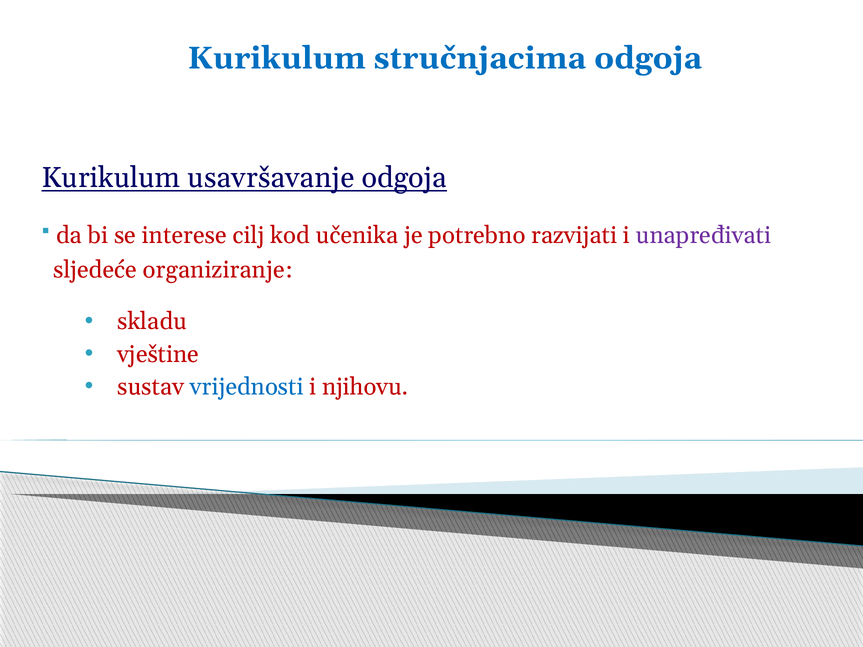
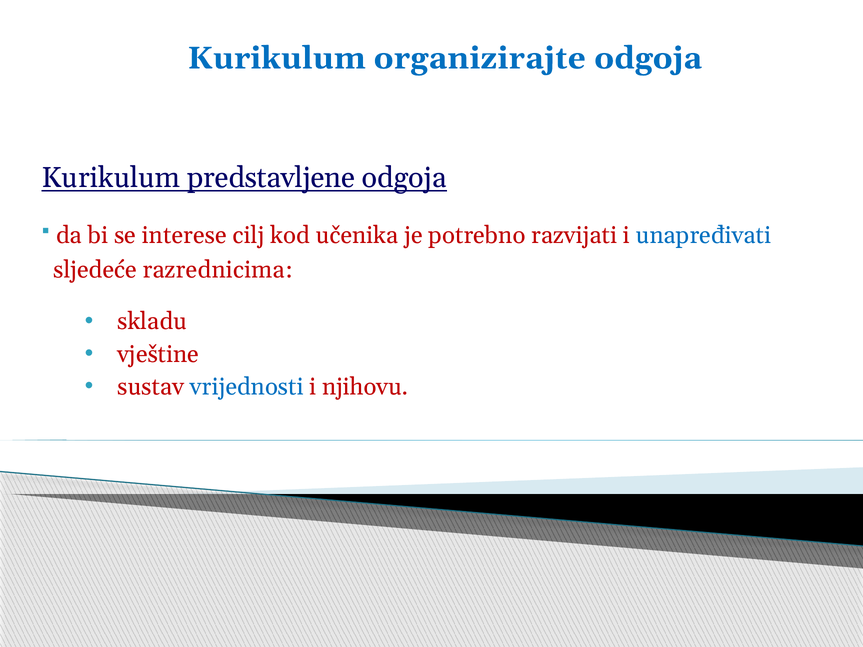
stručnjacima: stručnjacima -> organizirajte
usavršavanje: usavršavanje -> predstavljene
unapređivati colour: purple -> blue
organiziranje: organiziranje -> razrednicima
